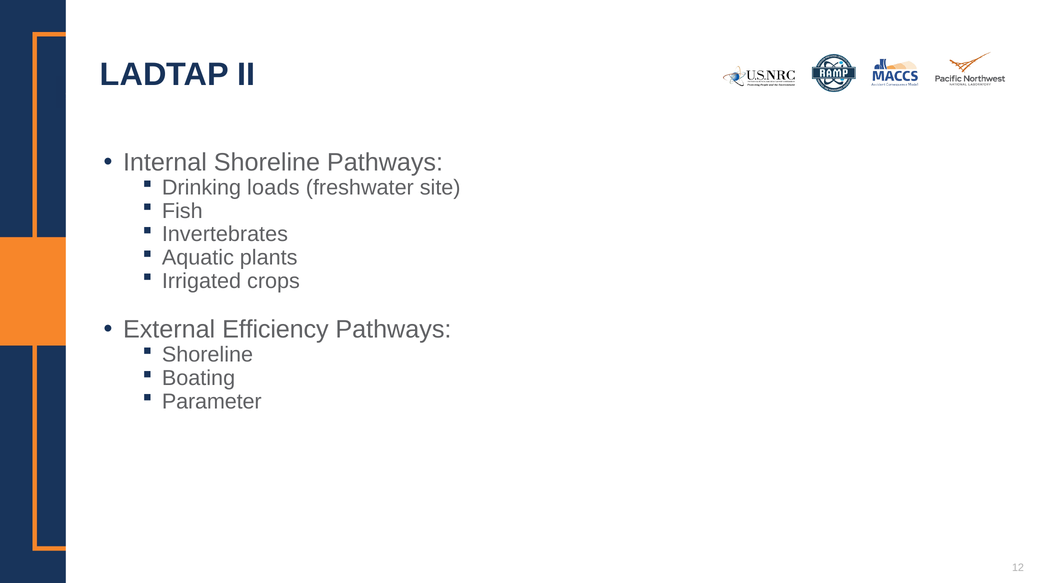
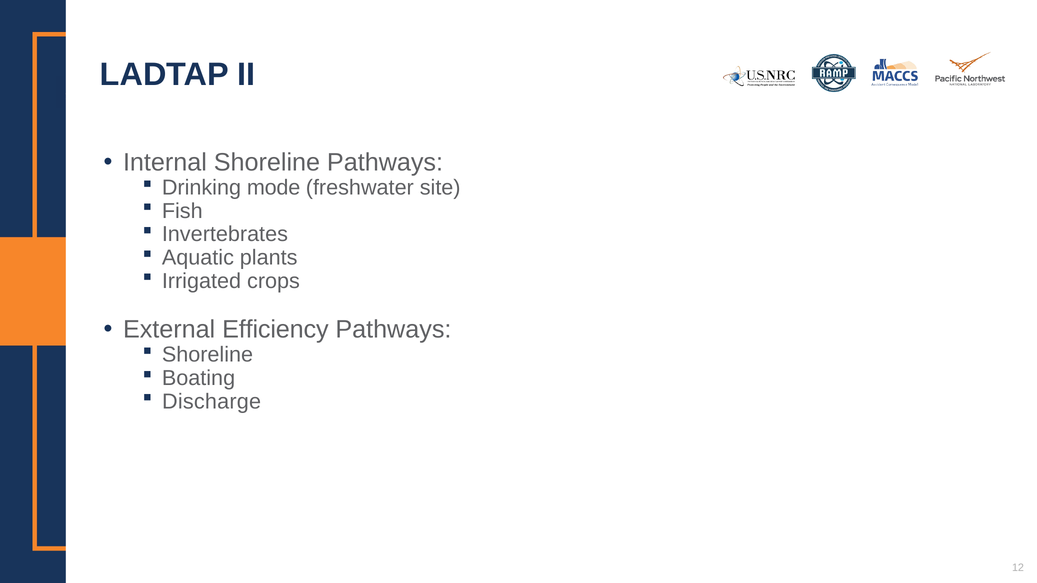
loads: loads -> mode
Parameter: Parameter -> Discharge
